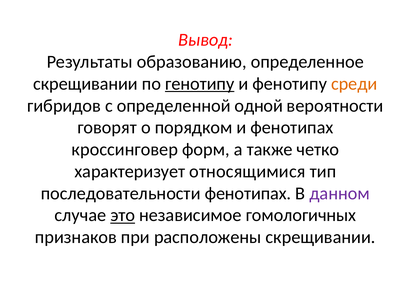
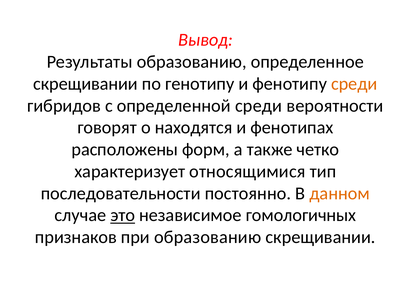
генотипу underline: present -> none
определенной одной: одной -> среди
порядком: порядком -> находятся
кроссинговер: кроссинговер -> расположены
последовательности фенотипах: фенотипах -> постоянно
данном colour: purple -> orange
при расположены: расположены -> образованию
